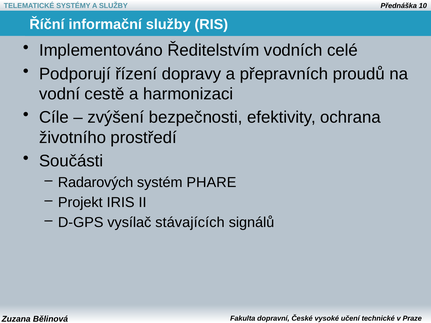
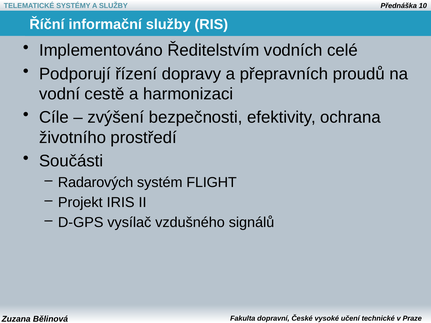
PHARE: PHARE -> FLIGHT
stávajících: stávajících -> vzdušného
